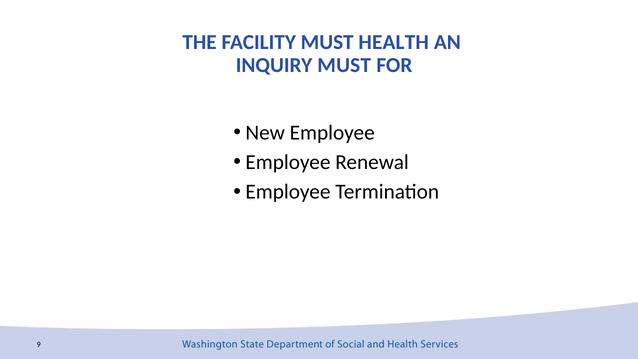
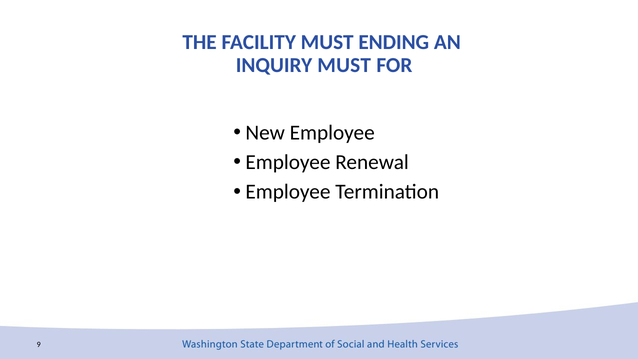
HEALTH: HEALTH -> ENDING
